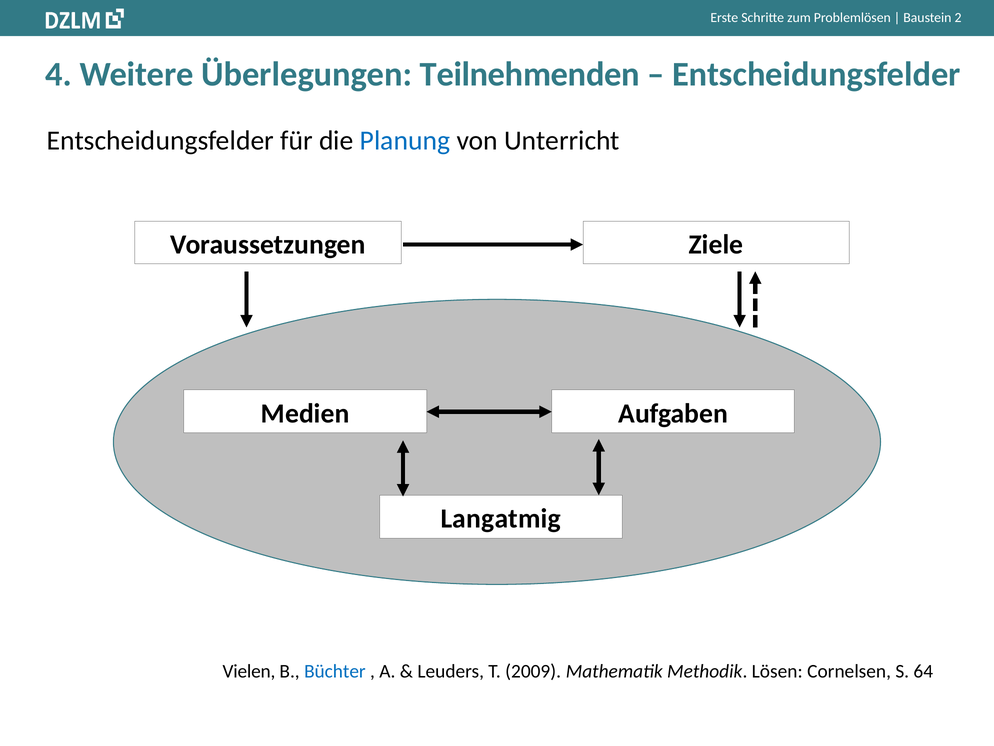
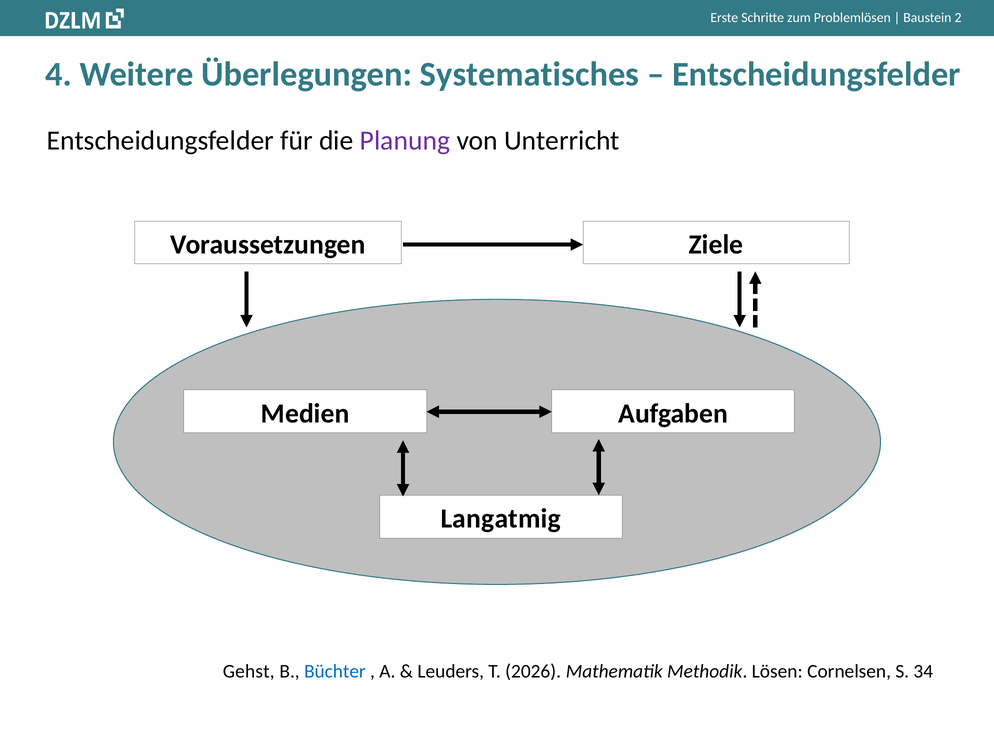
Teilnehmenden: Teilnehmenden -> Systematisches
Planung colour: blue -> purple
Vielen: Vielen -> Gehst
2009: 2009 -> 2026
64: 64 -> 34
